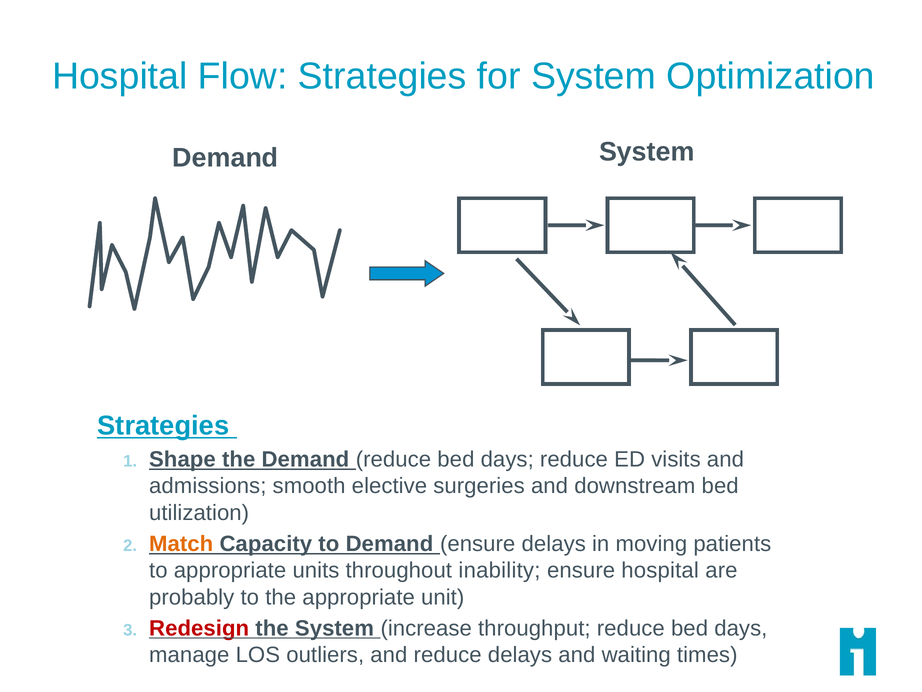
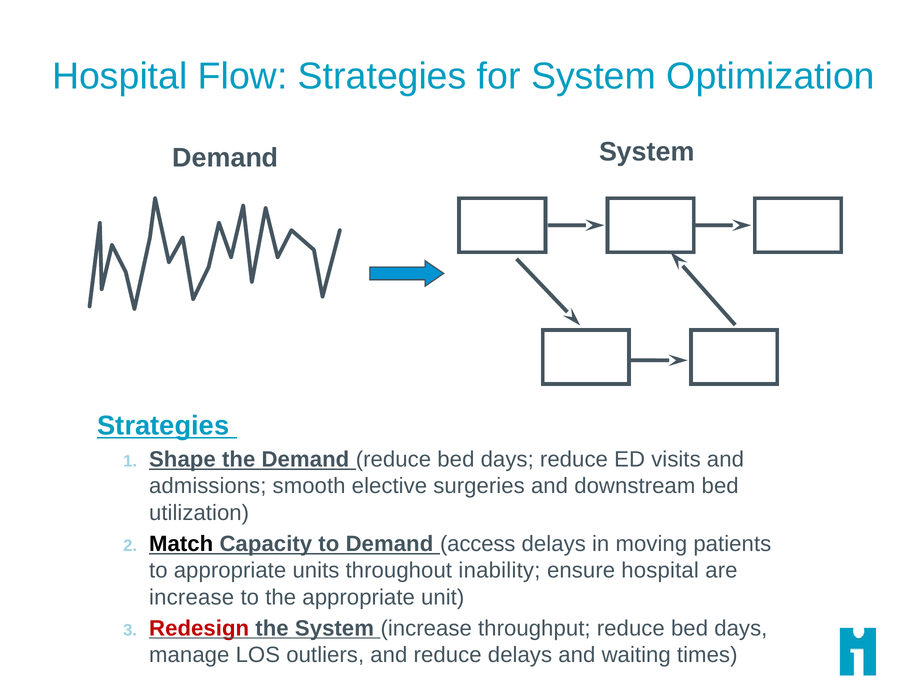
Match colour: orange -> black
Demand ensure: ensure -> access
probably at (192, 597): probably -> increase
